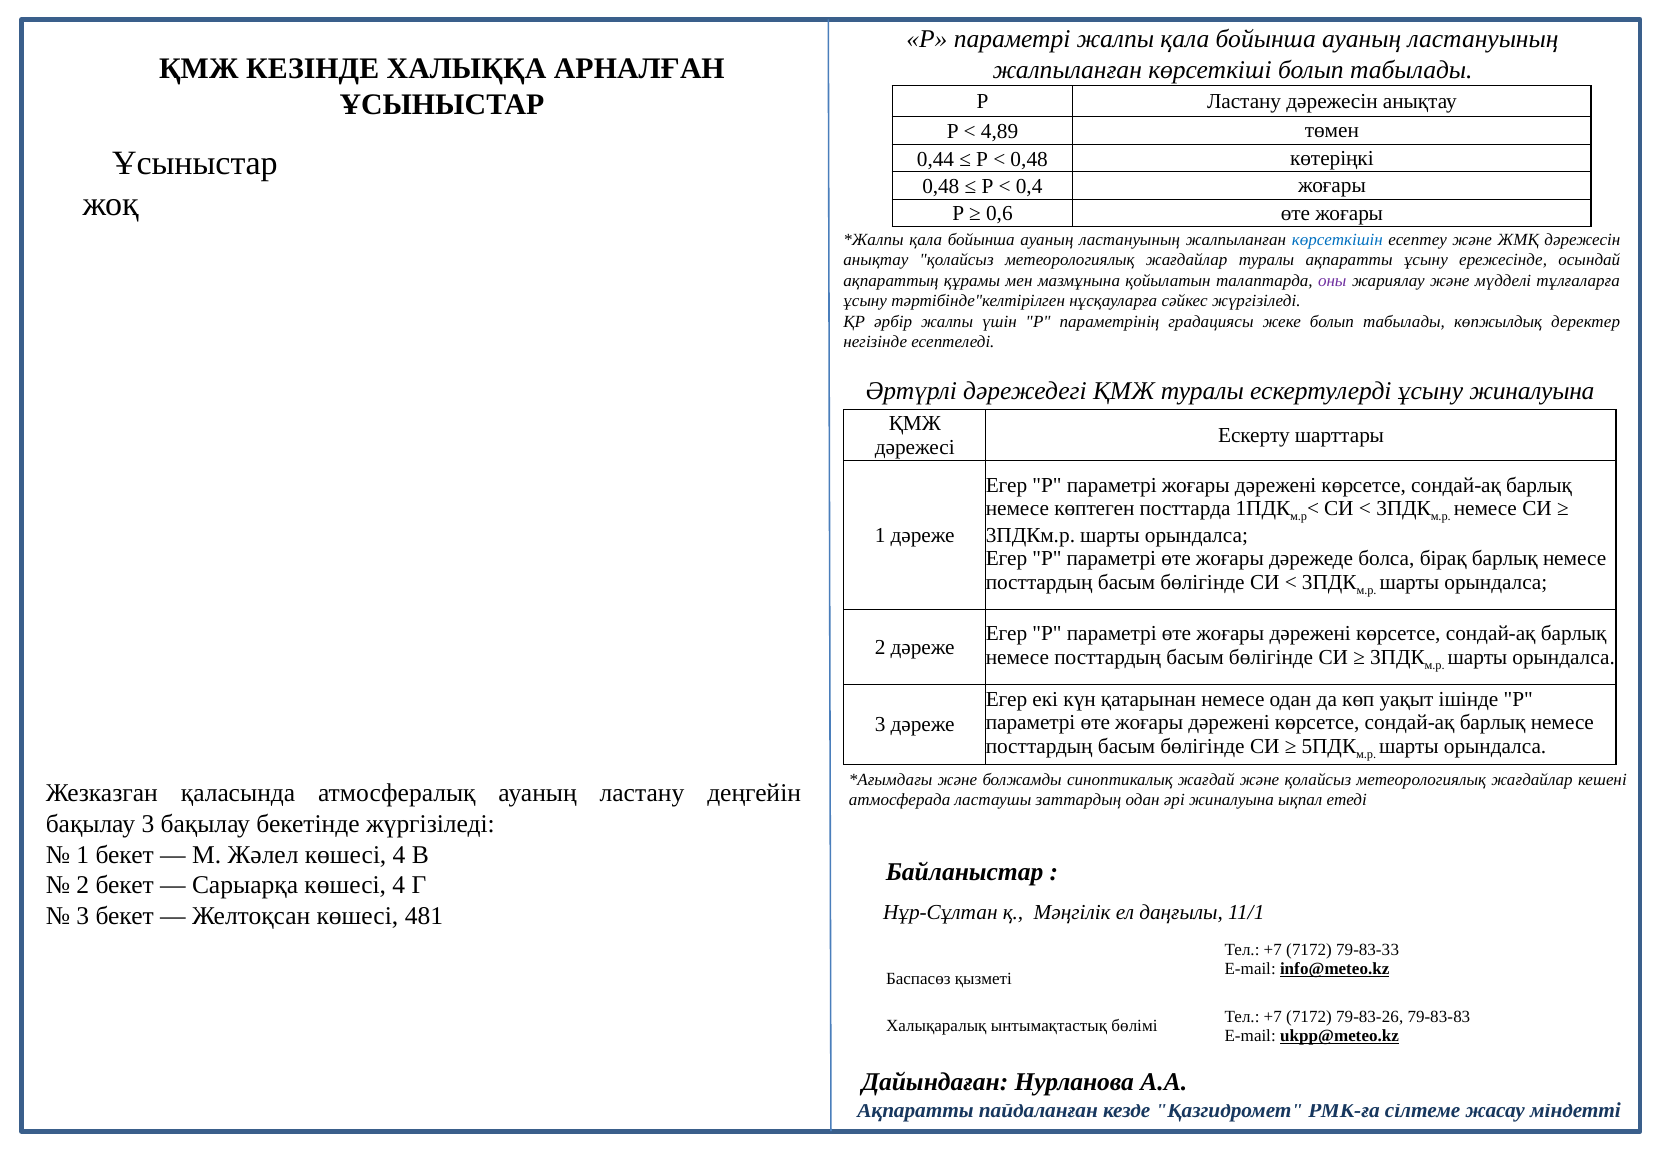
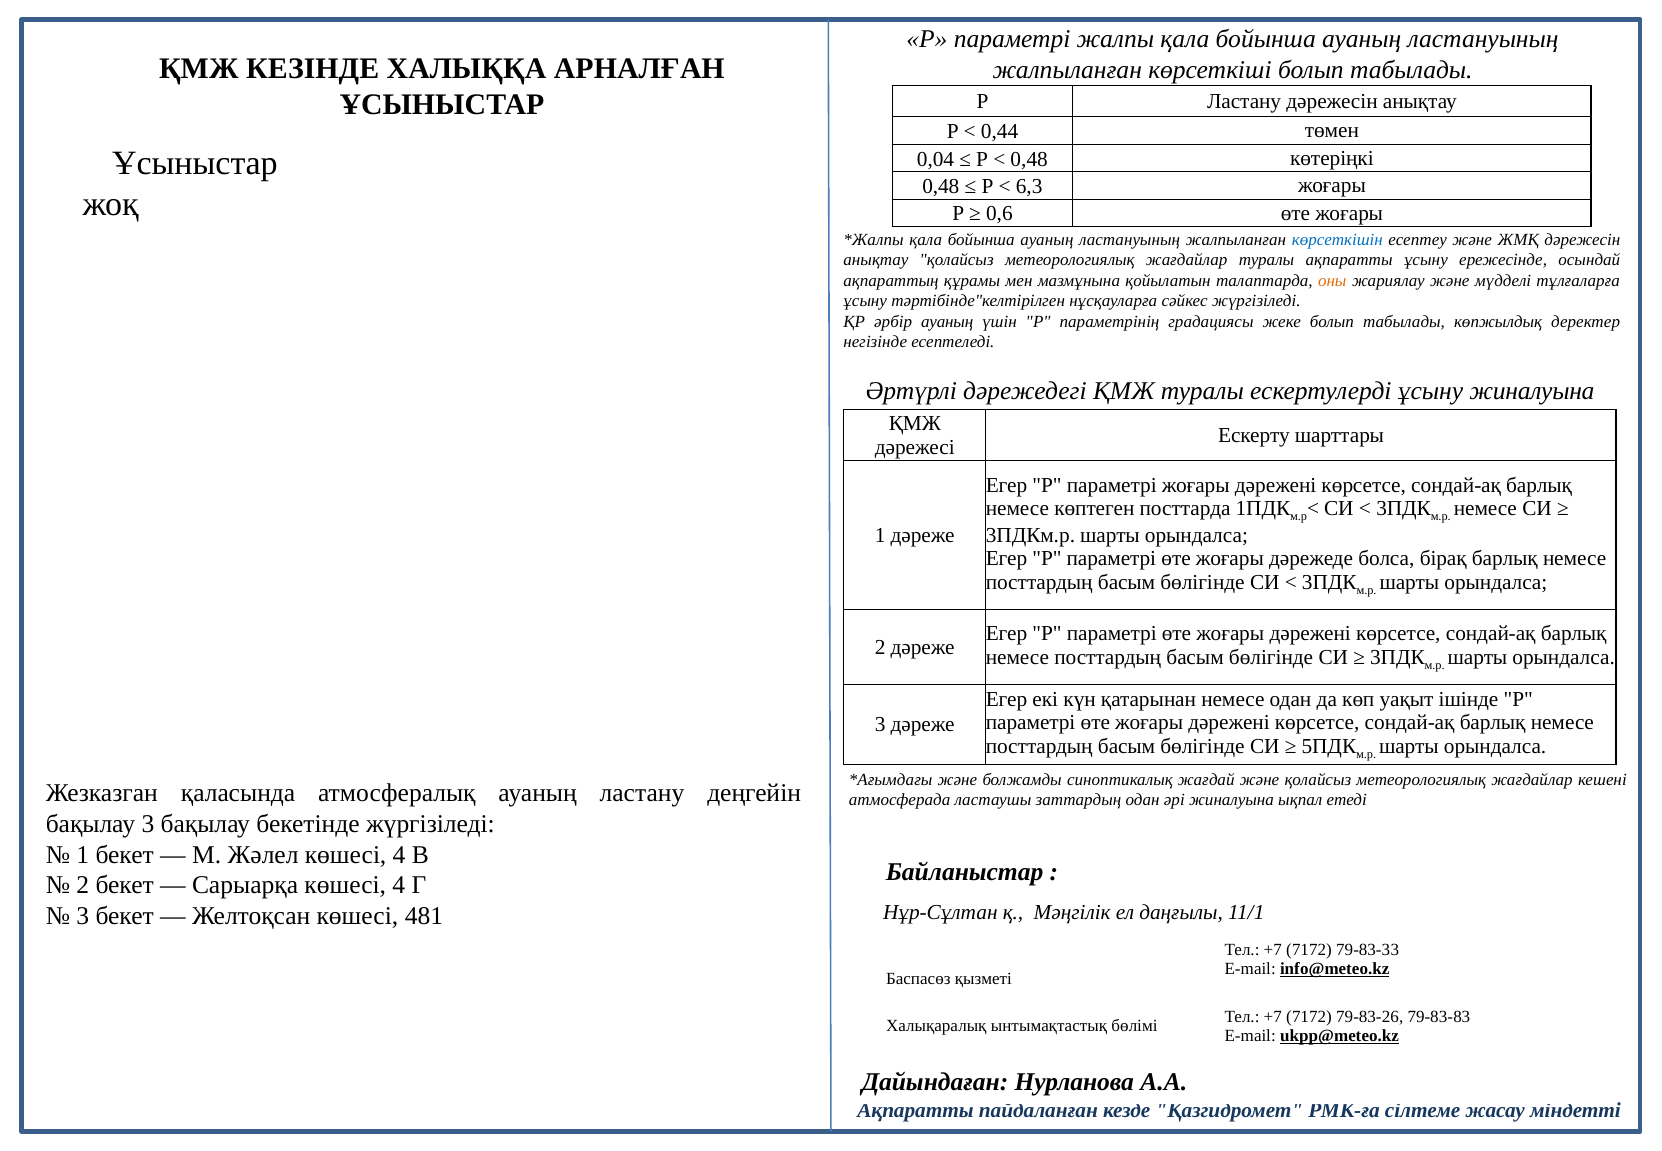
4,89: 4,89 -> 0,44
0,44: 0,44 -> 0,04
0,4: 0,4 -> 6,3
оны colour: purple -> orange
әрбір жалпы: жалпы -> ауаның
